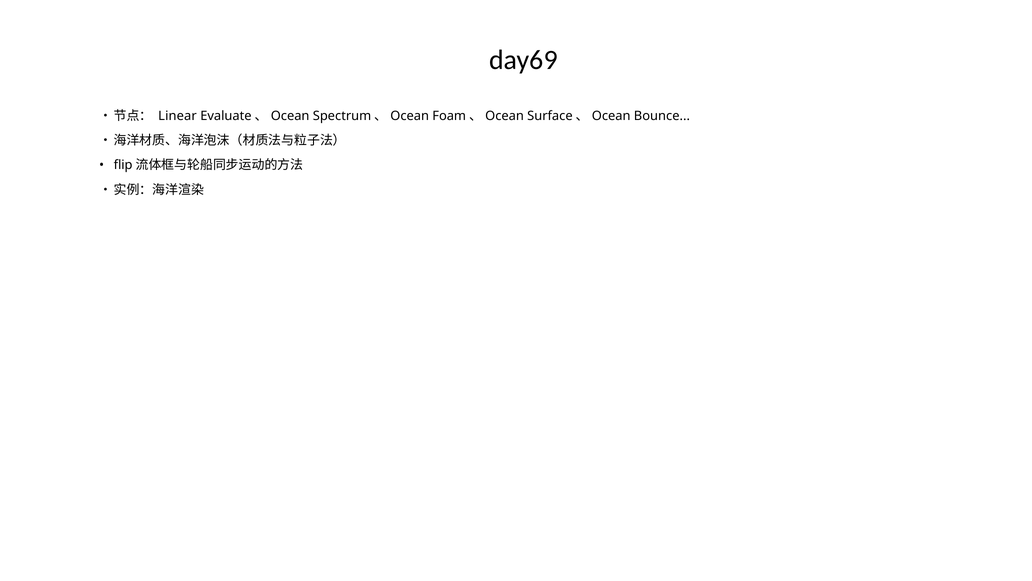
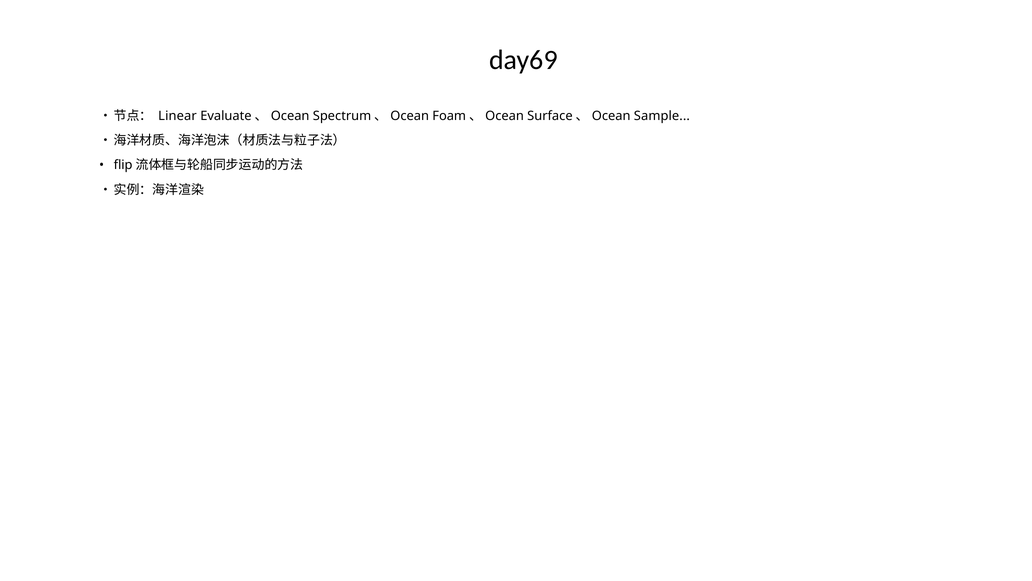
Bounce: Bounce -> Sample
